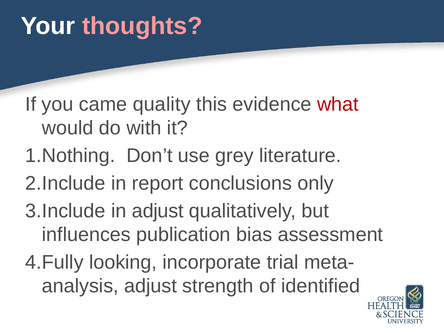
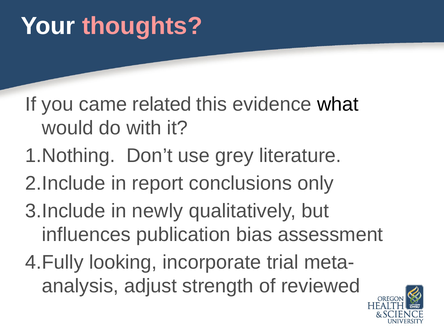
quality: quality -> related
what colour: red -> black
in adjust: adjust -> newly
identified: identified -> reviewed
